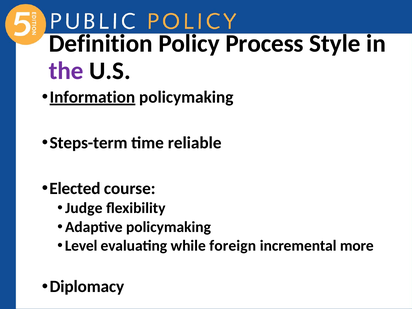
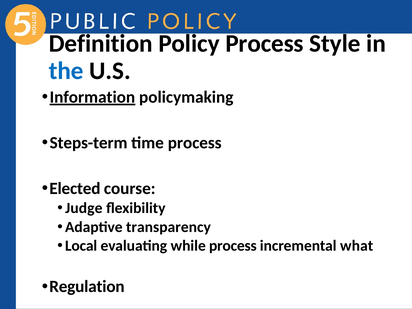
the colour: purple -> blue
time reliable: reliable -> process
Adaptive policymaking: policymaking -> transparency
Level: Level -> Local
while foreign: foreign -> process
more: more -> what
Diplomacy: Diplomacy -> Regulation
